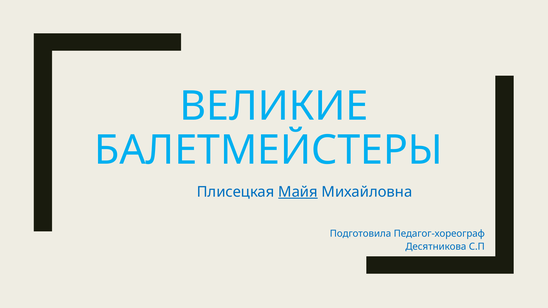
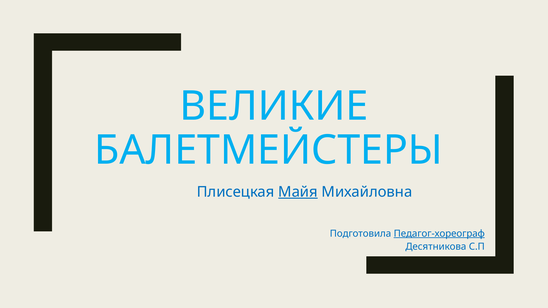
Педагог-хореограф underline: none -> present
